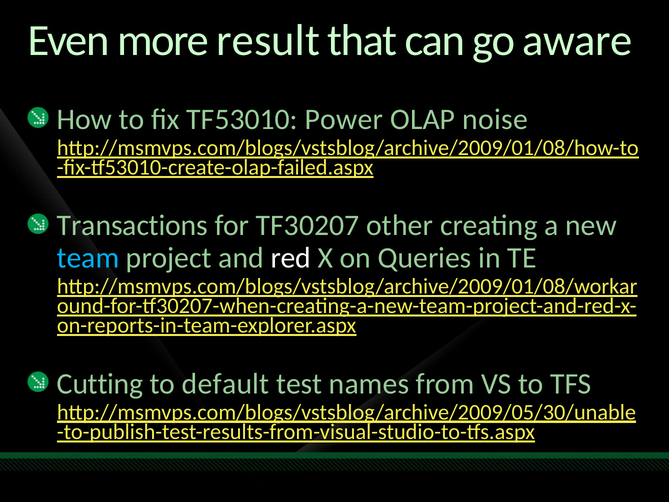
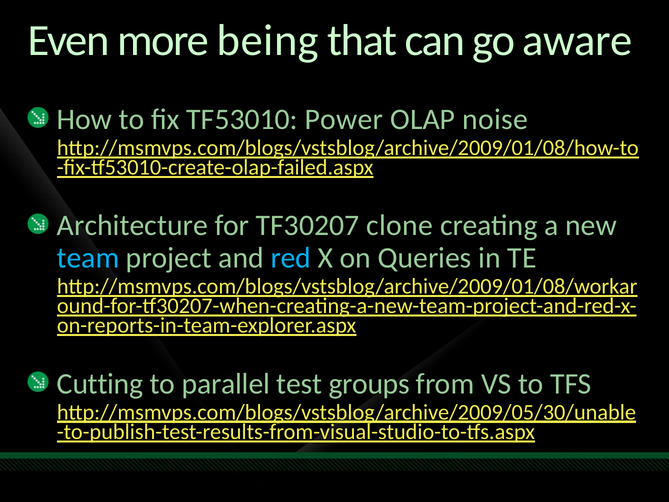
result: result -> being
Transactions: Transactions -> Architecture
other: other -> clone
red colour: white -> light blue
default: default -> parallel
names: names -> groups
